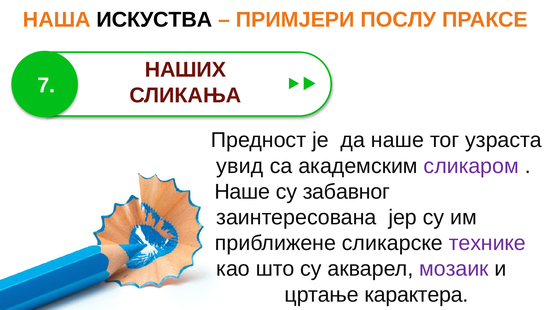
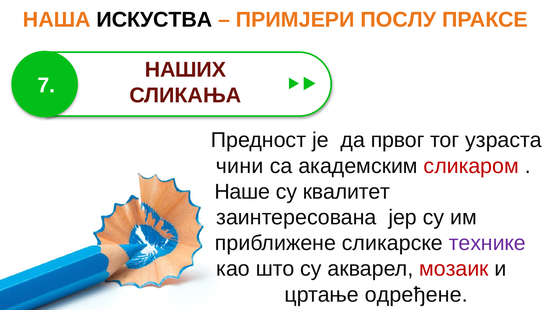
да наше: наше -> првог
увид: увид -> чини
сликаром colour: purple -> red
забавног: забавног -> квалитет
мозаик colour: purple -> red
карактера: карактера -> одређене
